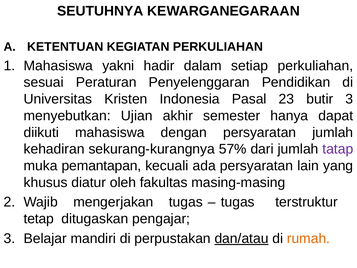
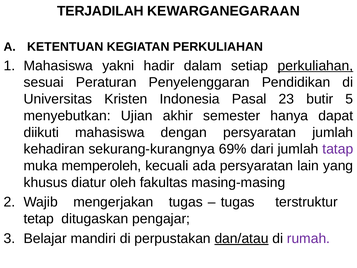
SEUTUHNYA: SEUTUHNYA -> TERJADILAH
perkuliahan at (315, 66) underline: none -> present
butir 3: 3 -> 5
57%: 57% -> 69%
pemantapan: pemantapan -> memperoleh
rumah colour: orange -> purple
